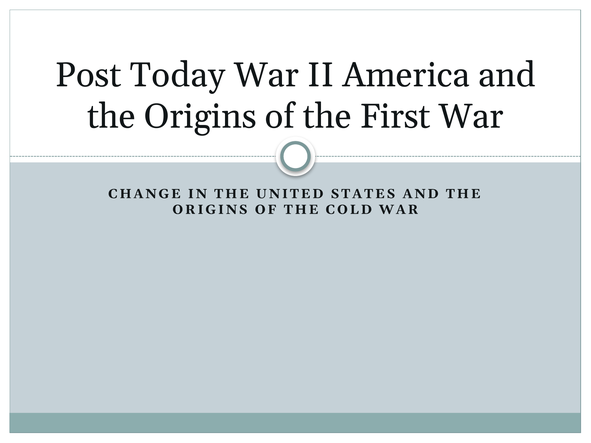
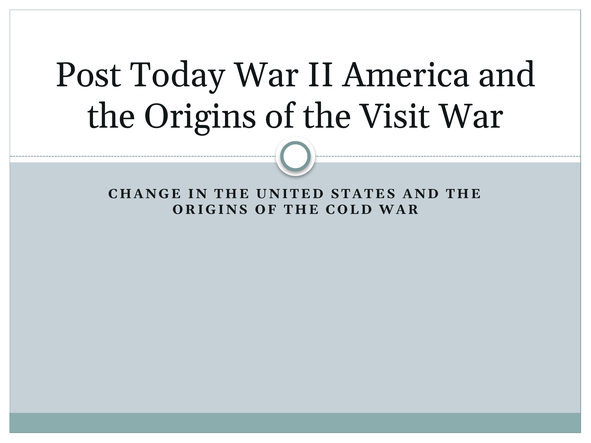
First: First -> Visit
